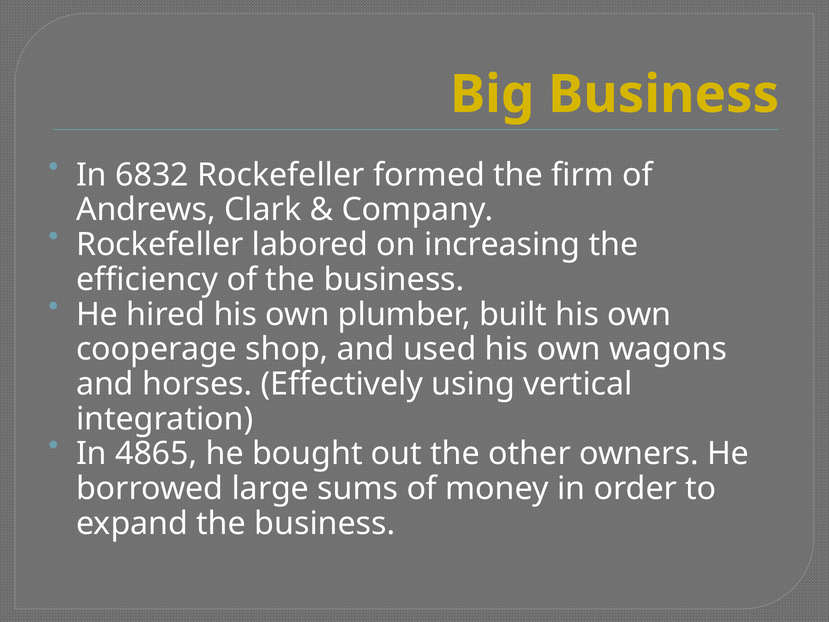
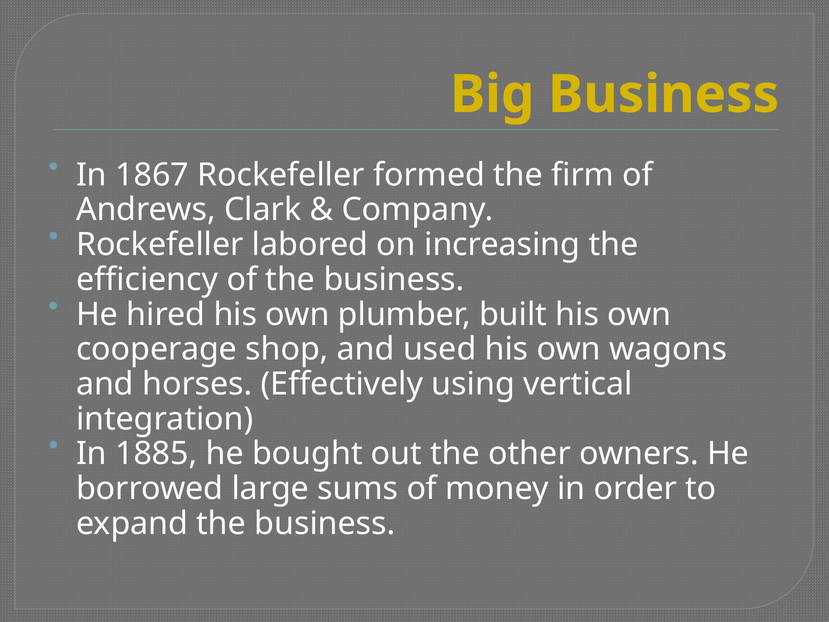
6832: 6832 -> 1867
4865: 4865 -> 1885
